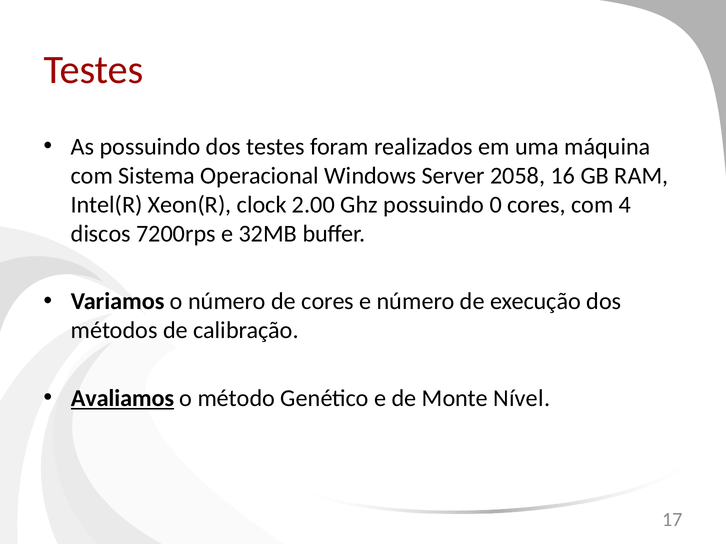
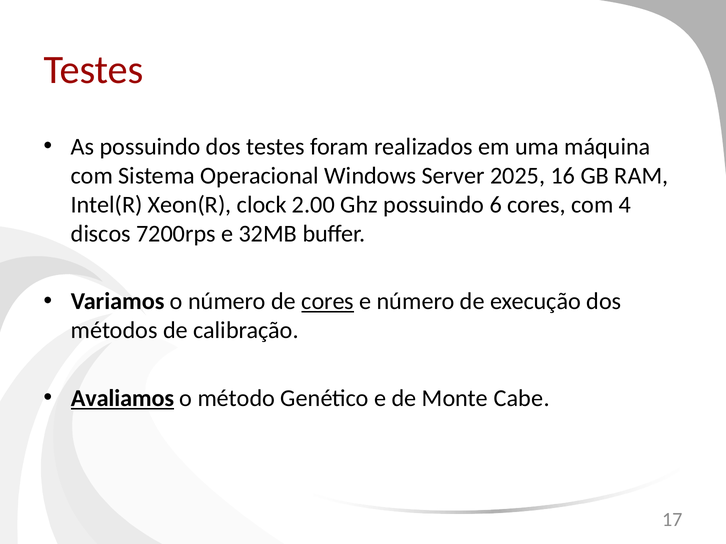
2058: 2058 -> 2025
0: 0 -> 6
cores at (328, 302) underline: none -> present
Nível: Nível -> Cabe
